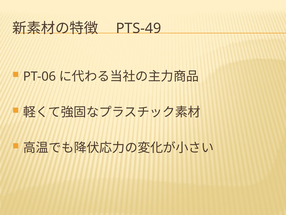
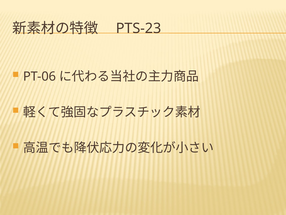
PTS-49: PTS-49 -> PTS-23
